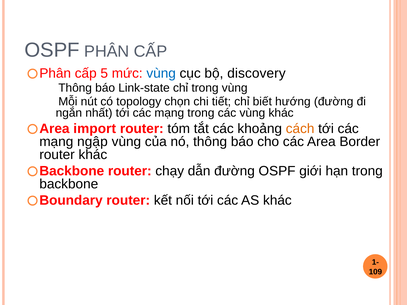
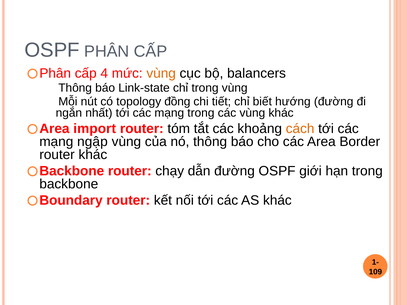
5: 5 -> 4
vùng at (161, 73) colour: blue -> orange
discovery: discovery -> balancers
chọn: chọn -> đồng
